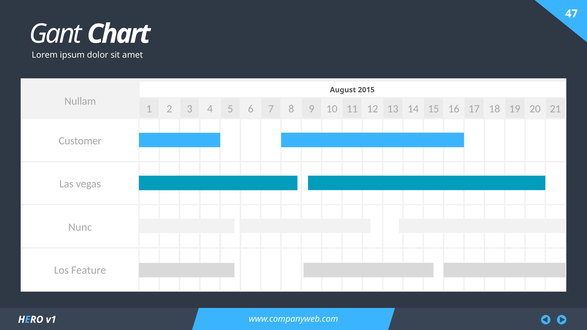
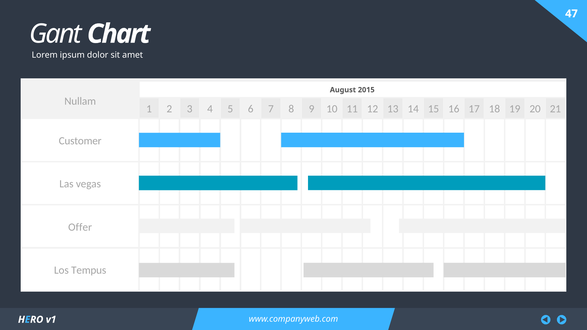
Nunc: Nunc -> Offer
Feature: Feature -> Tempus
